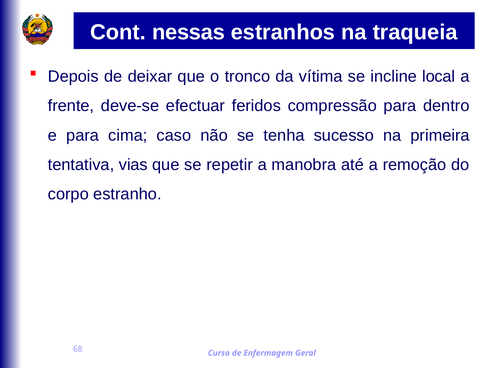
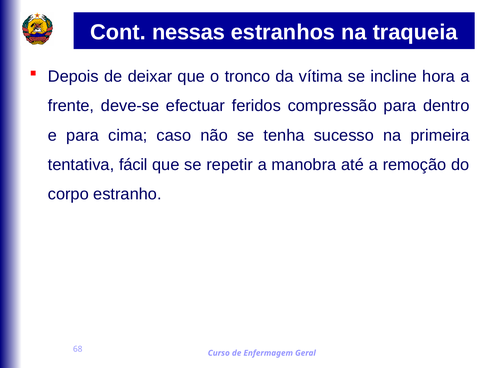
local: local -> hora
vias: vias -> fácil
